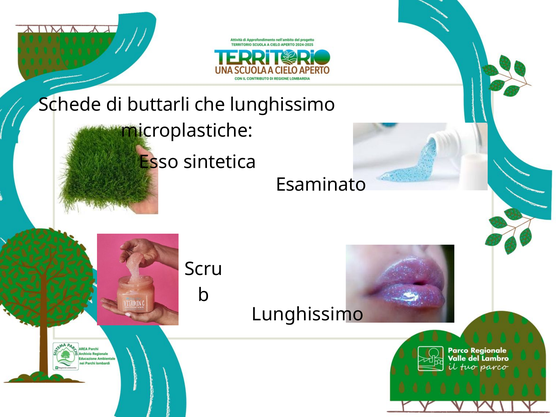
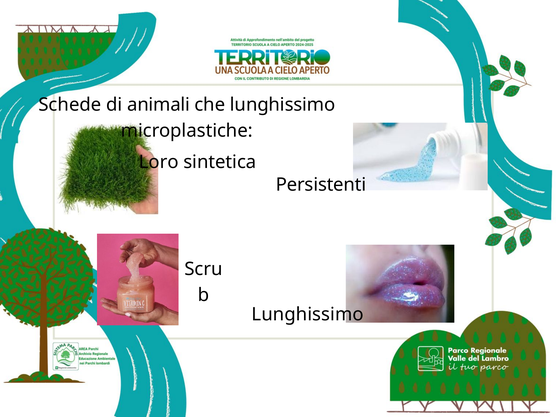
buttarli: buttarli -> animali
Esso: Esso -> Loro
Esaminato: Esaminato -> Persistenti
